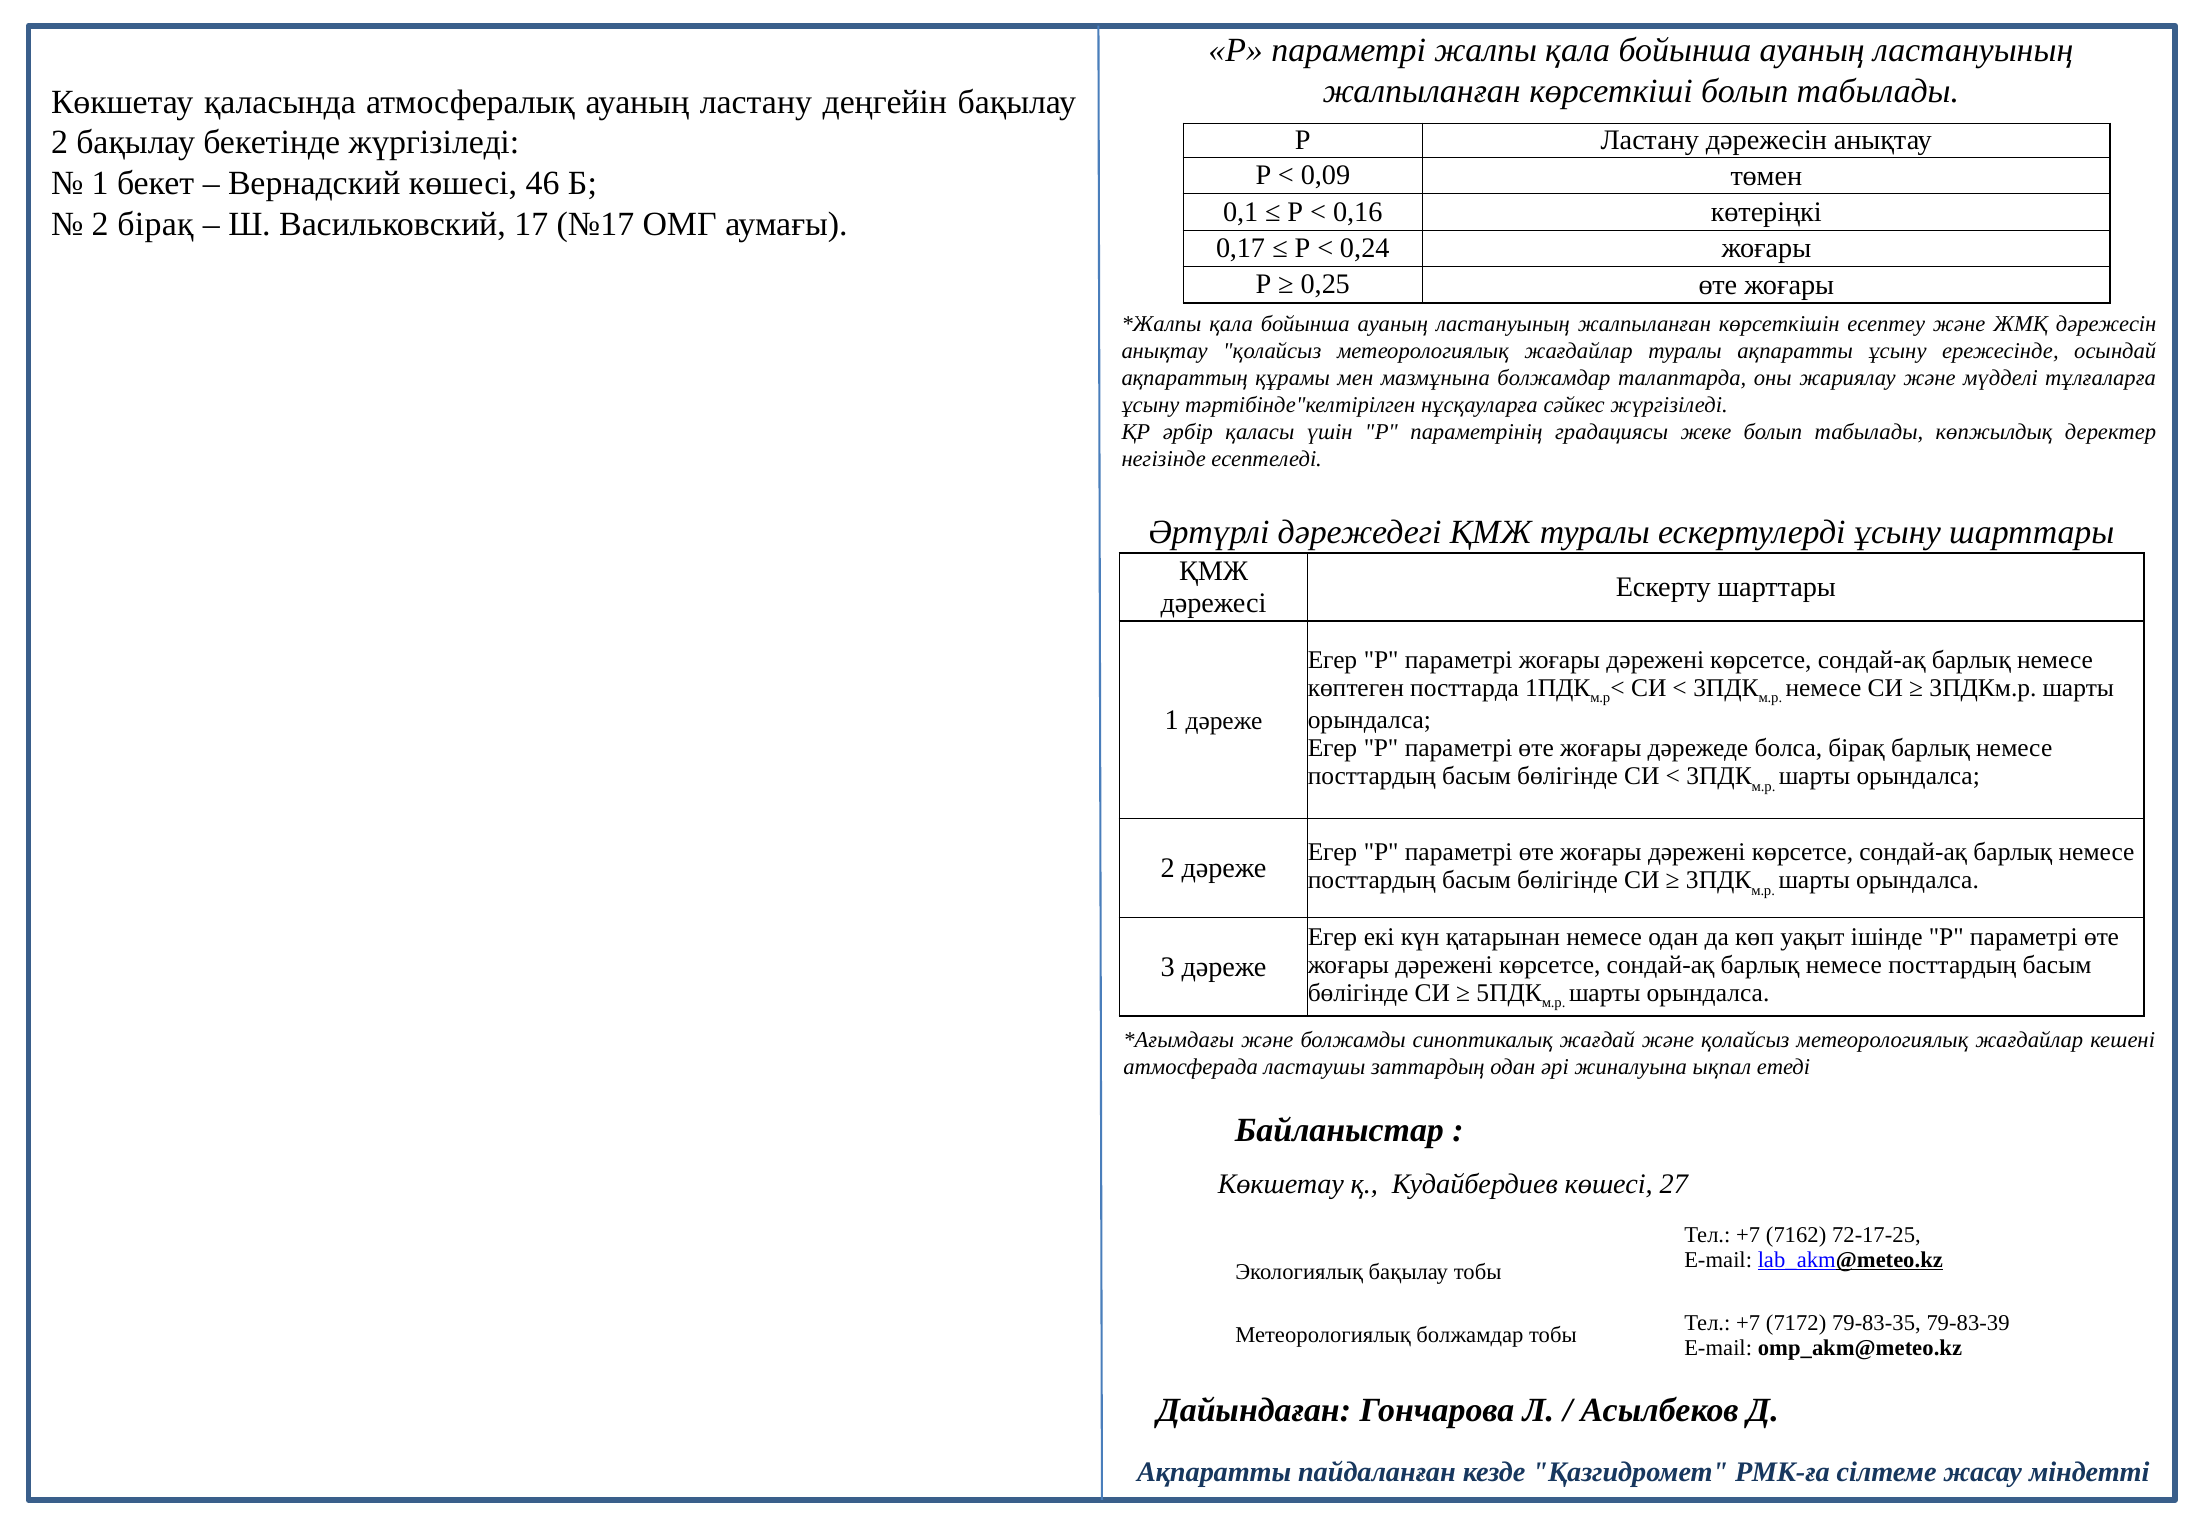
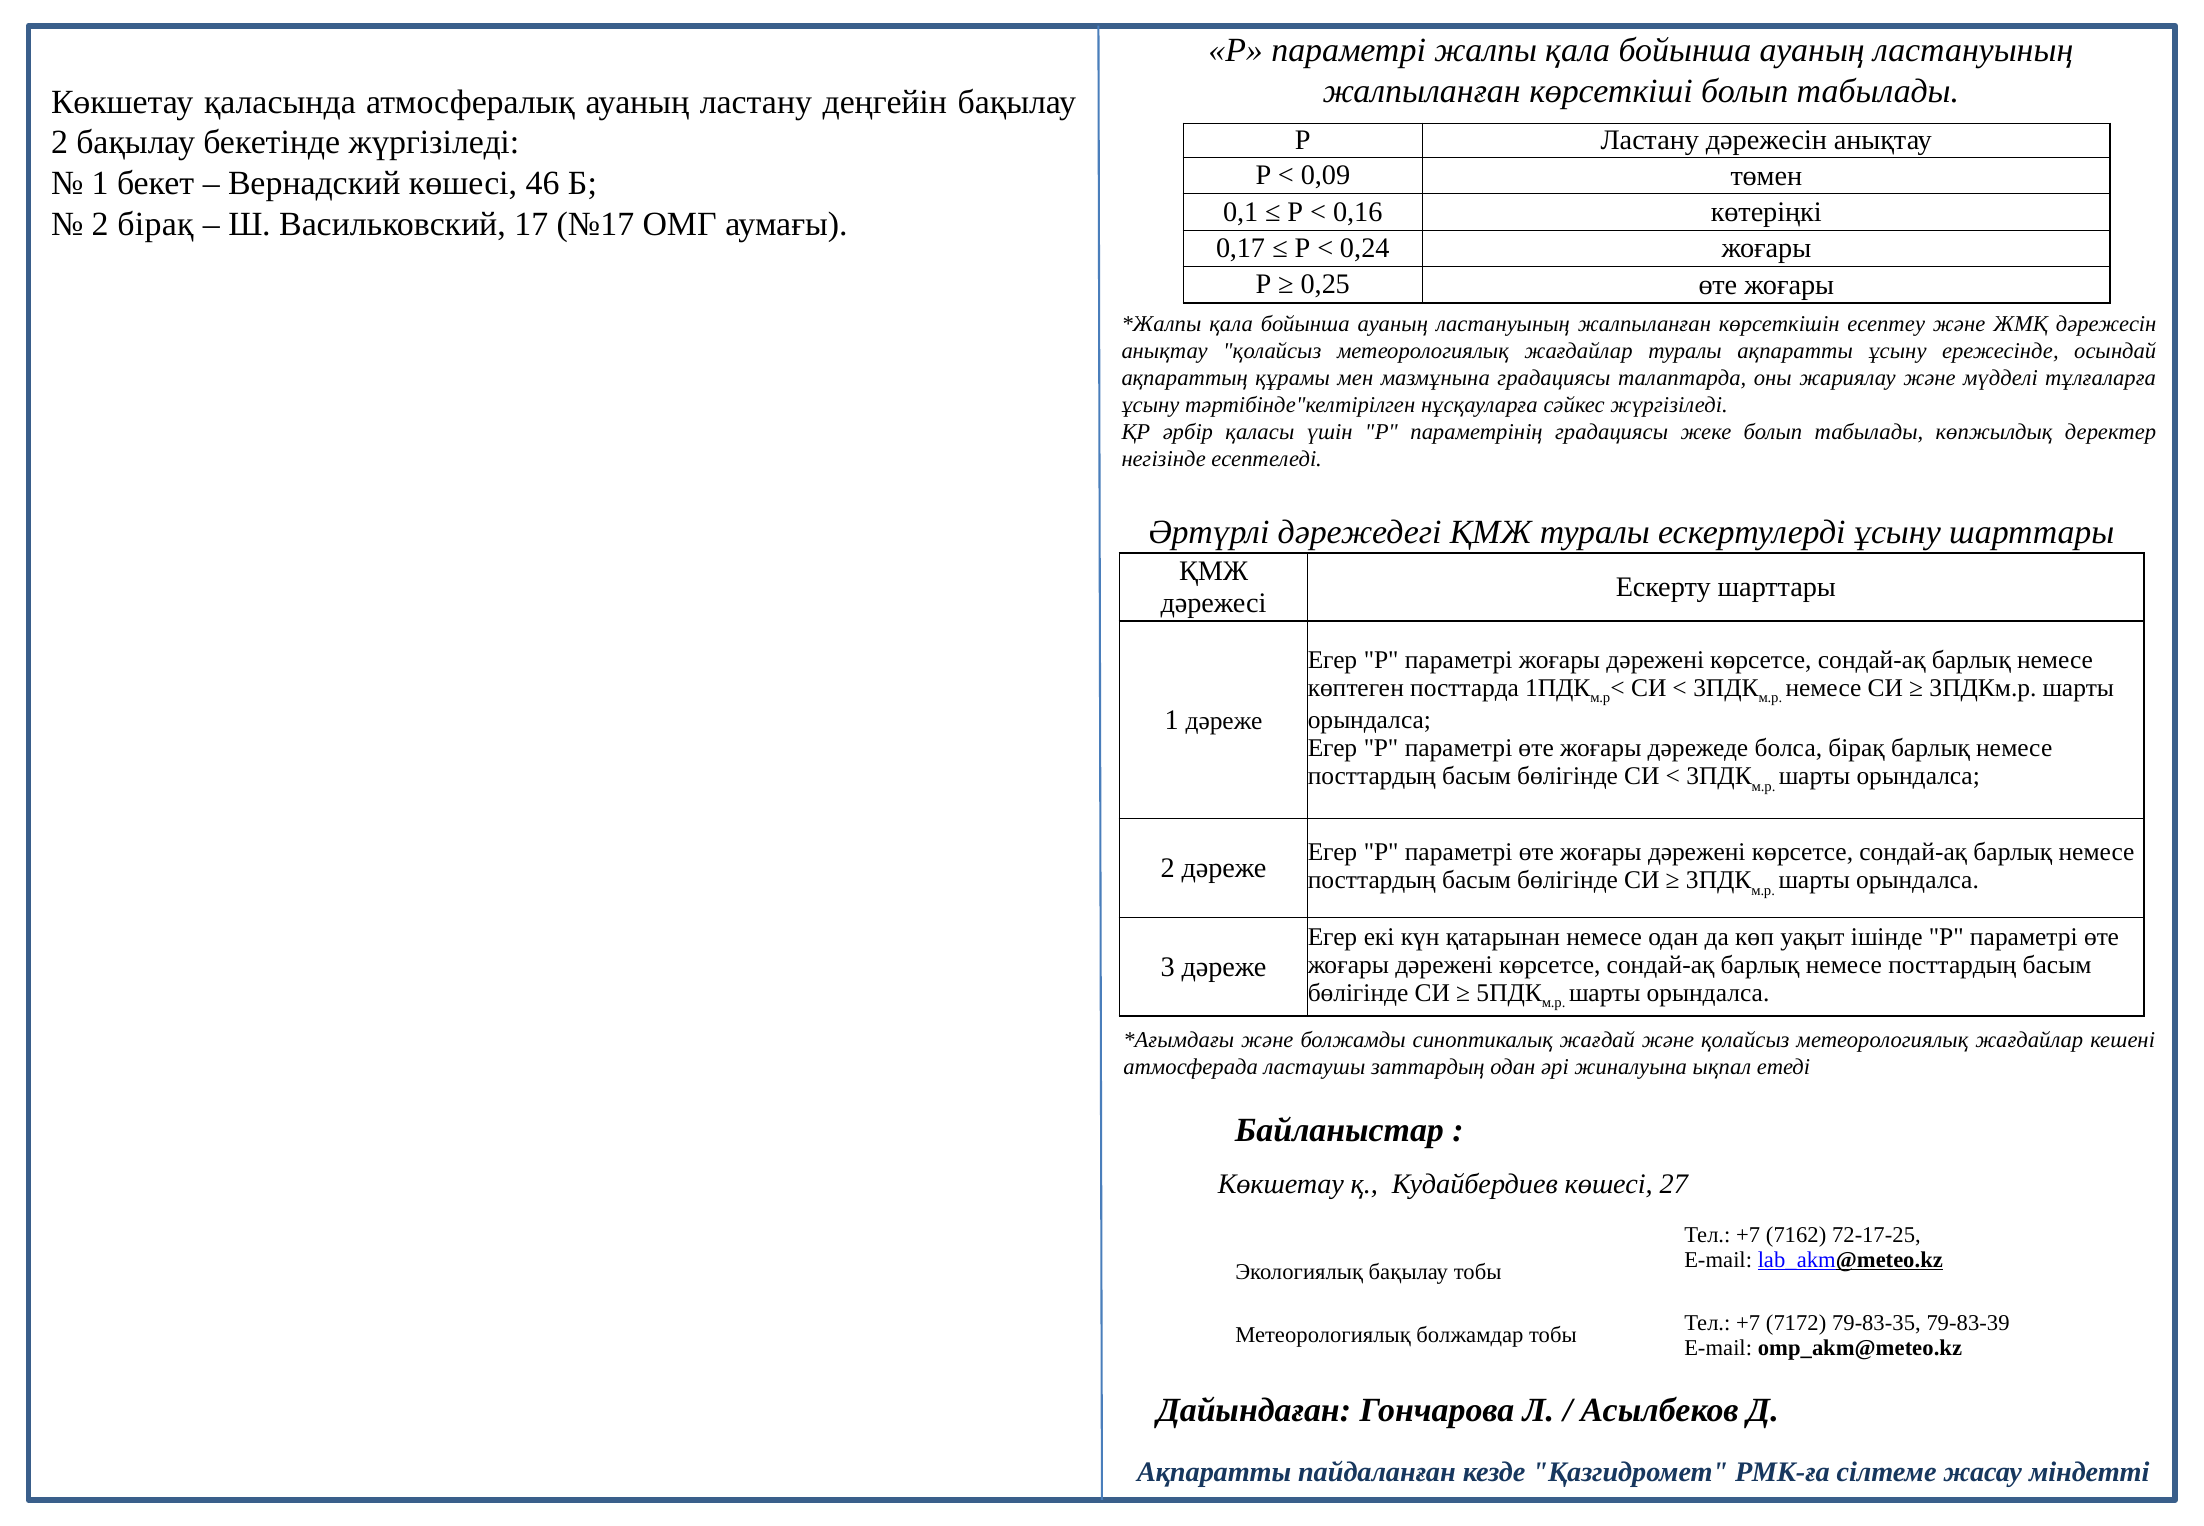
мазмұнына болжамдар: болжамдар -> градациясы
